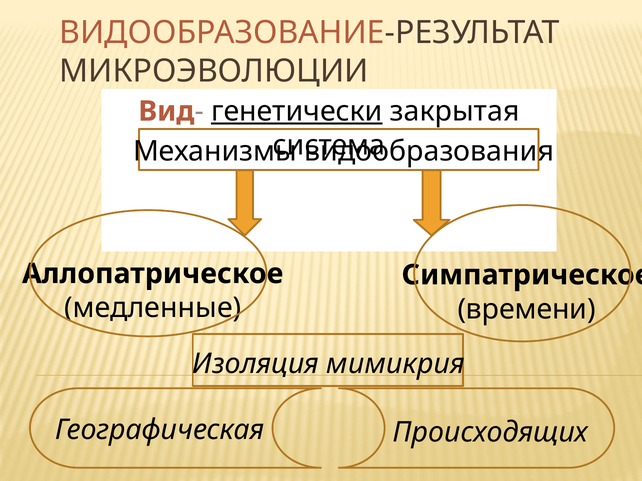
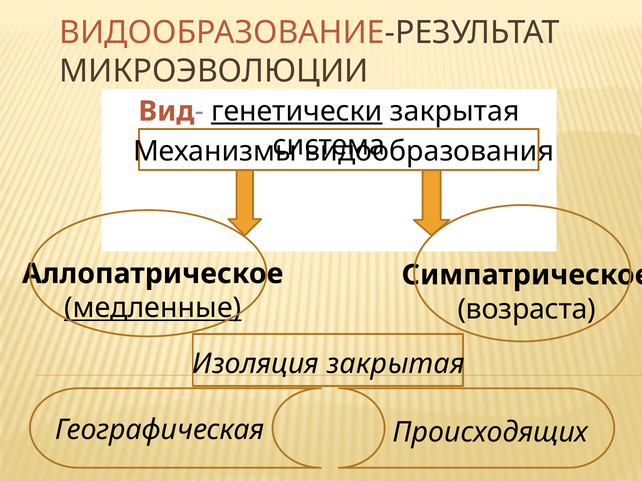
медленные underline: none -> present
времени: времени -> возраста
Изоляция мимикрия: мимикрия -> закрытая
